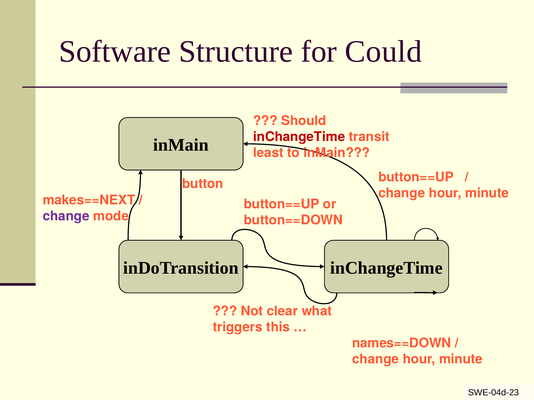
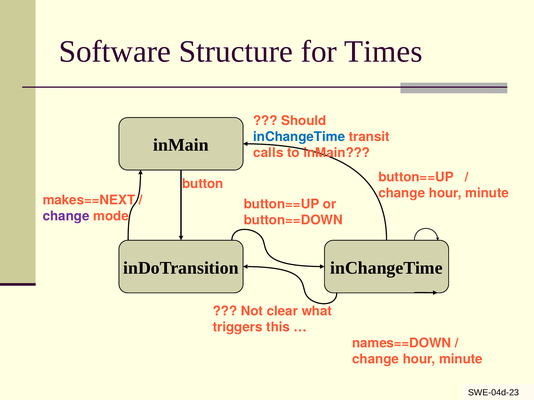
Could: Could -> Times
inChangeTime at (299, 137) colour: red -> blue
least: least -> calls
